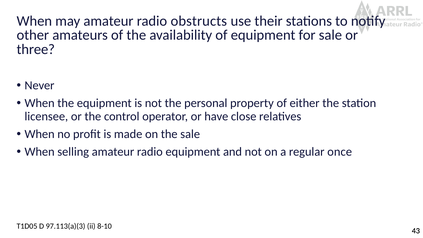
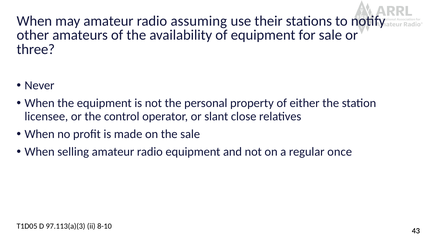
obstructs: obstructs -> assuming
have: have -> slant
